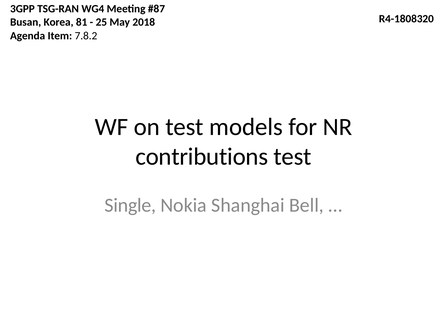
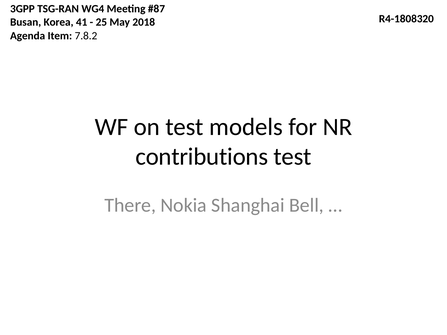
81: 81 -> 41
Single: Single -> There
